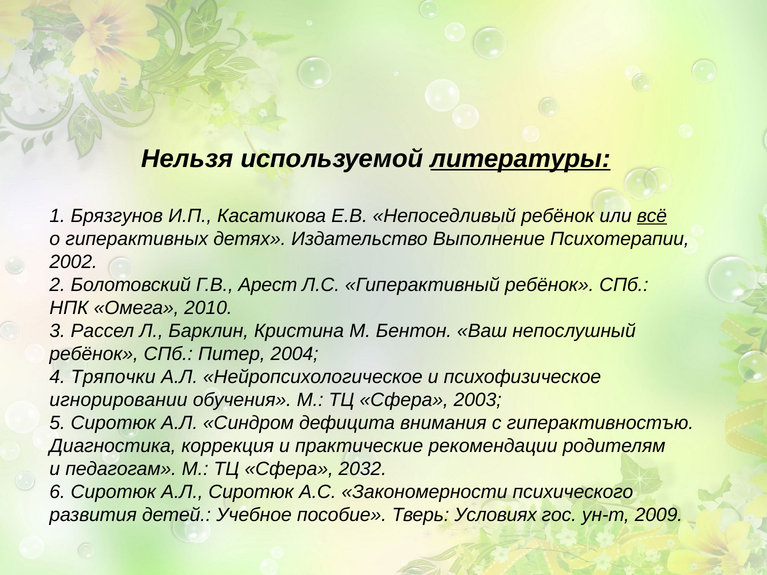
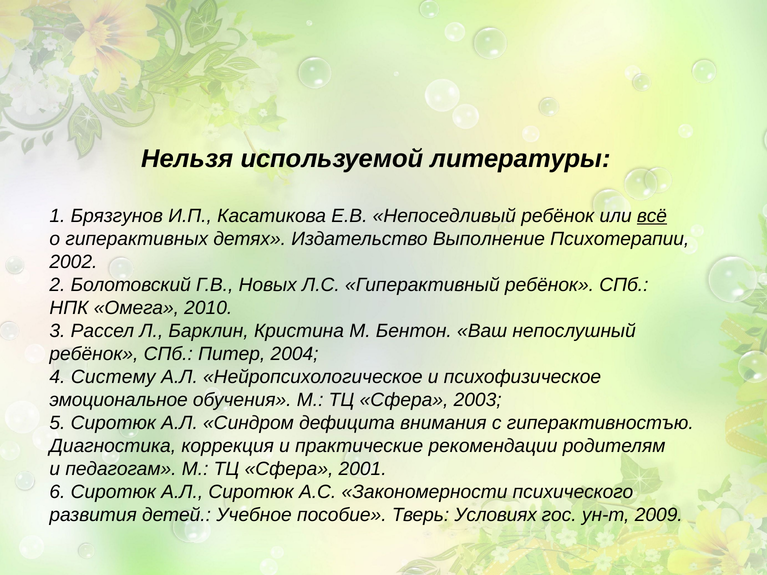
литературы underline: present -> none
Арест: Арест -> Новых
Тряпочки: Тряпочки -> Систему
игнорировании: игнорировании -> эмоциональное
2032: 2032 -> 2001
